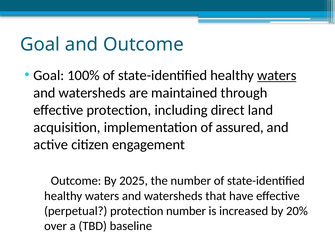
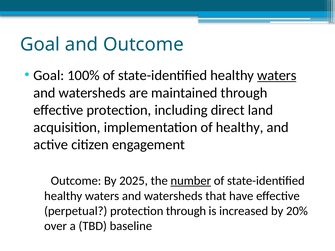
of assured: assured -> healthy
number at (191, 181) underline: none -> present
protection number: number -> through
